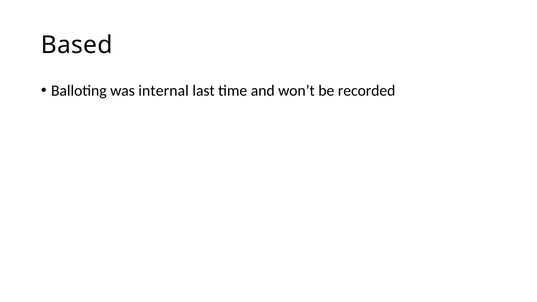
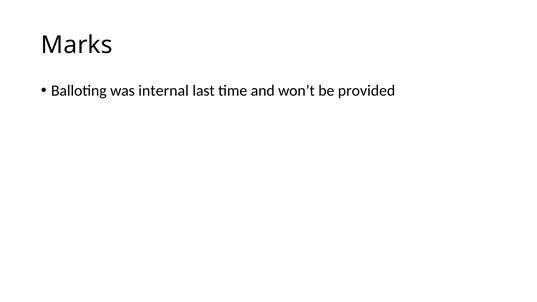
Based: Based -> Marks
recorded: recorded -> provided
